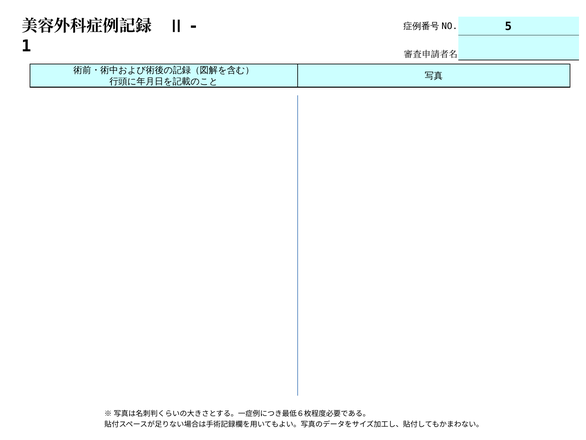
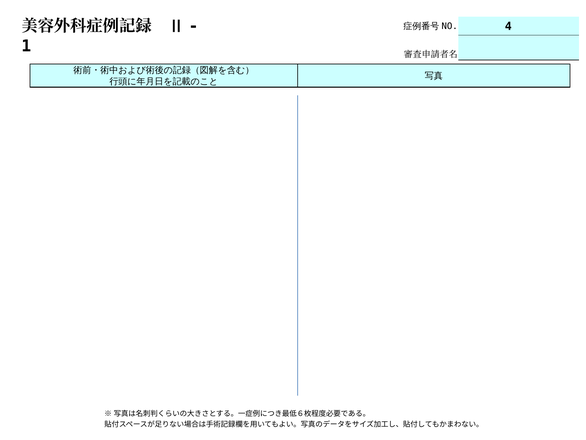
5: 5 -> 4
